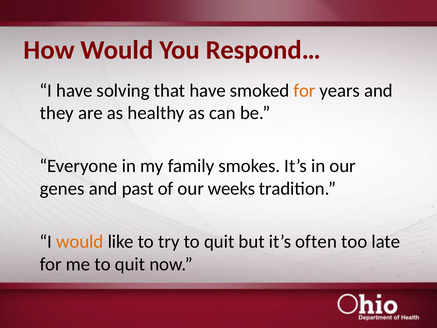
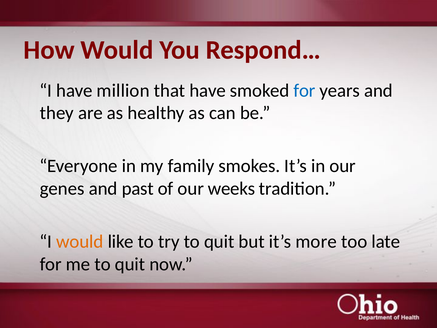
solving: solving -> million
for at (305, 90) colour: orange -> blue
often: often -> more
